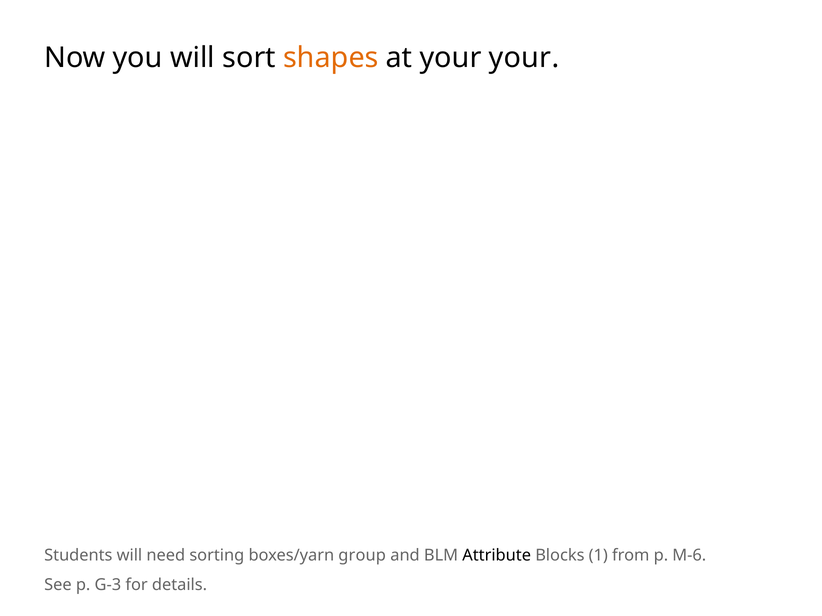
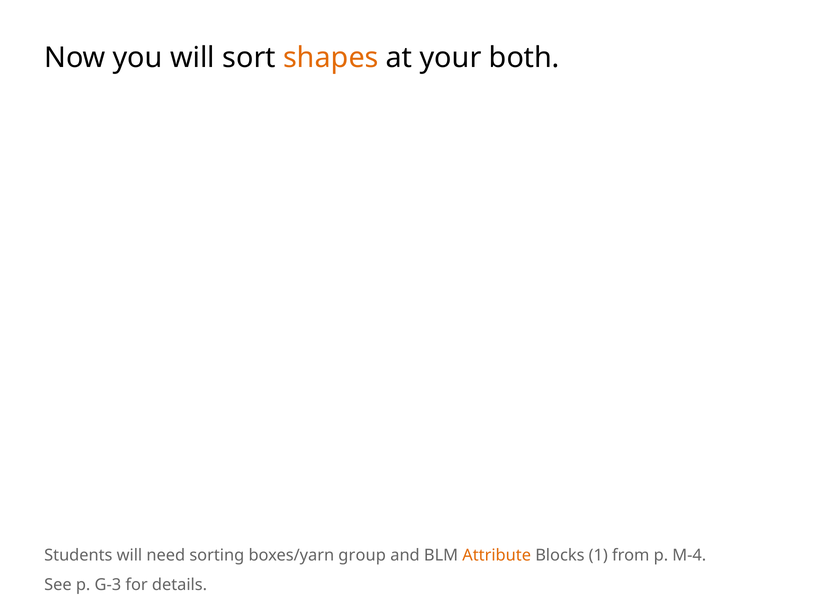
your your: your -> both
Attribute colour: black -> orange
M-6: M-6 -> M-4
